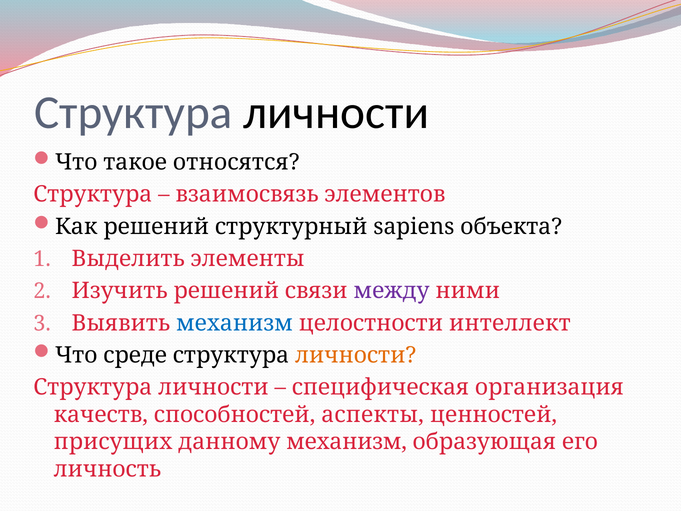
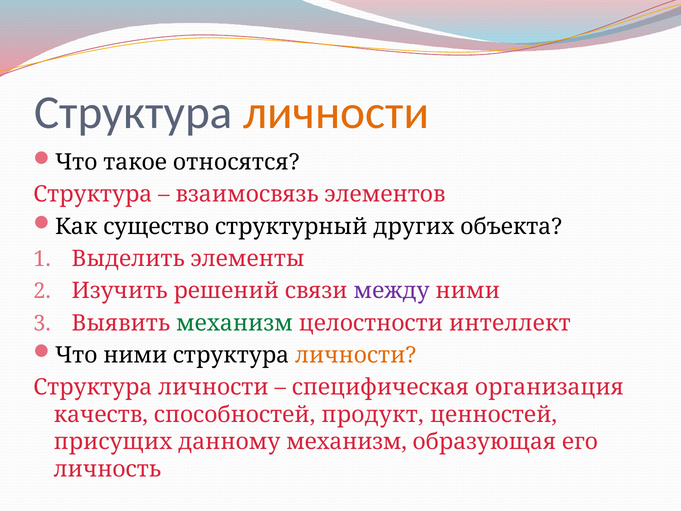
личности at (336, 112) colour: black -> orange
Как решений: решений -> существо
sapiens: sapiens -> других
механизм at (234, 323) colour: blue -> green
Что среде: среде -> ними
аспекты: аспекты -> продукт
